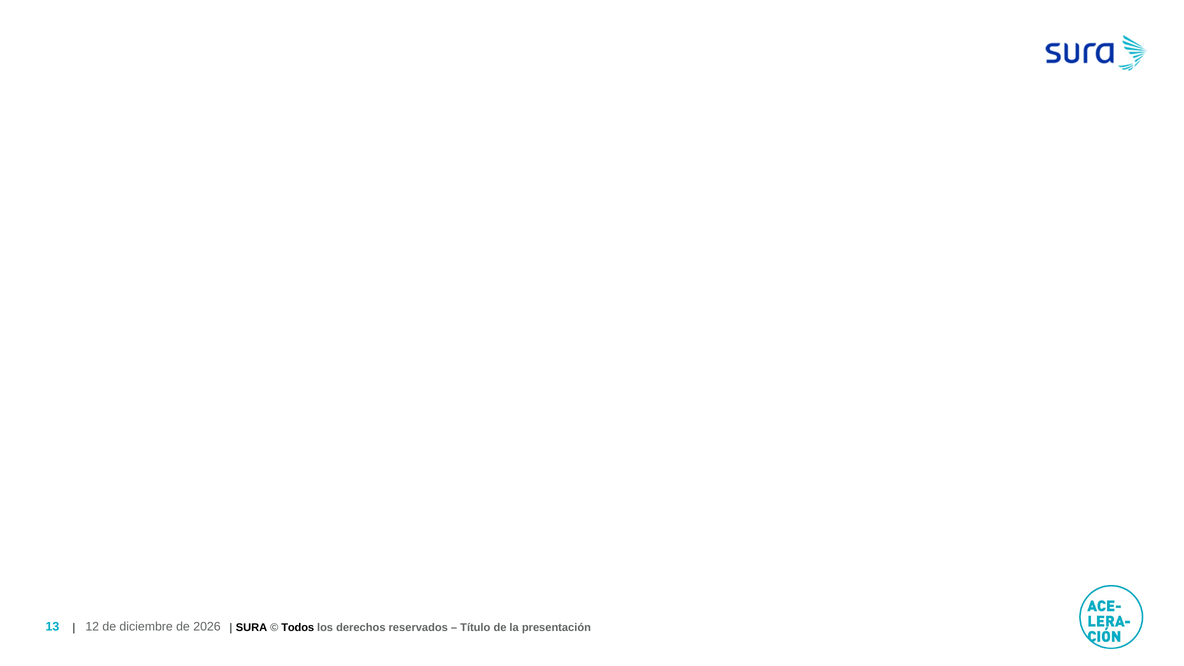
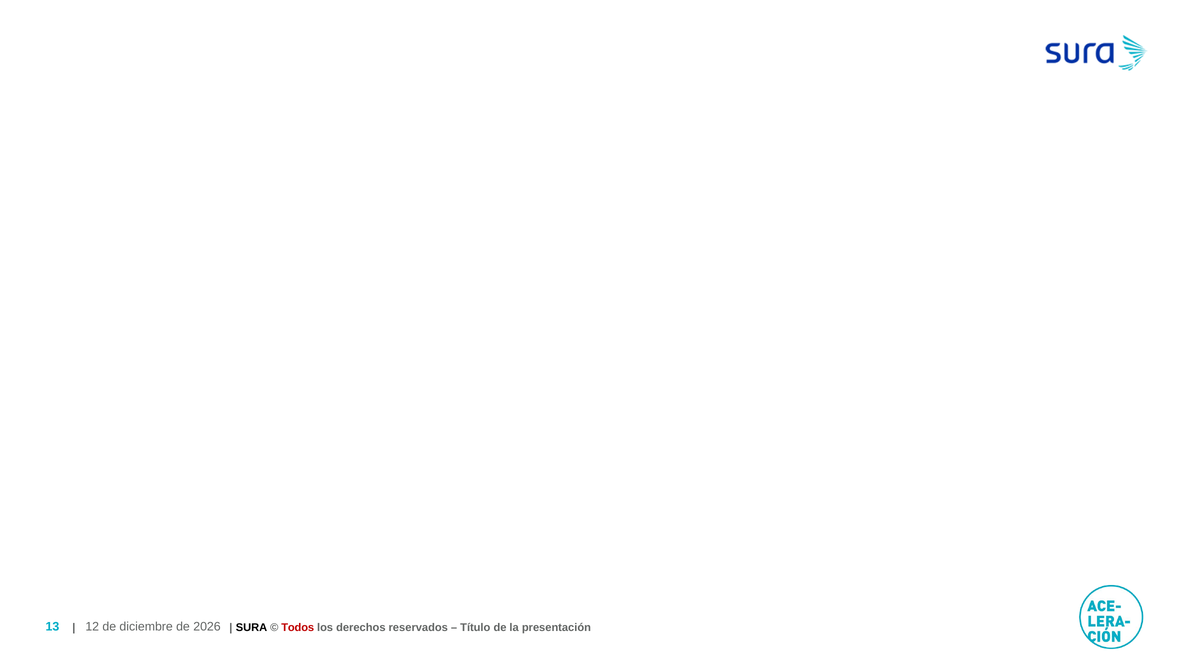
Todos colour: black -> red
